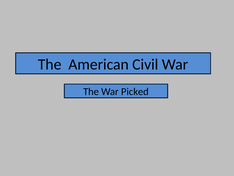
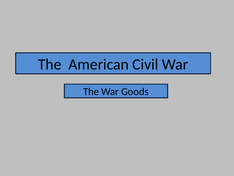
Picked: Picked -> Goods
